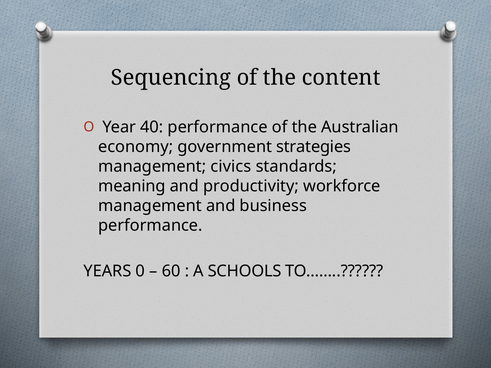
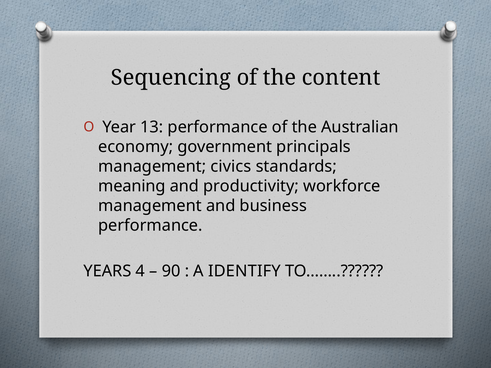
40: 40 -> 13
strategies: strategies -> principals
0: 0 -> 4
60: 60 -> 90
SCHOOLS: SCHOOLS -> IDENTIFY
